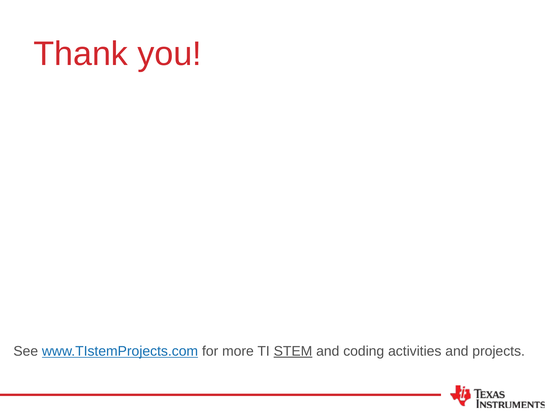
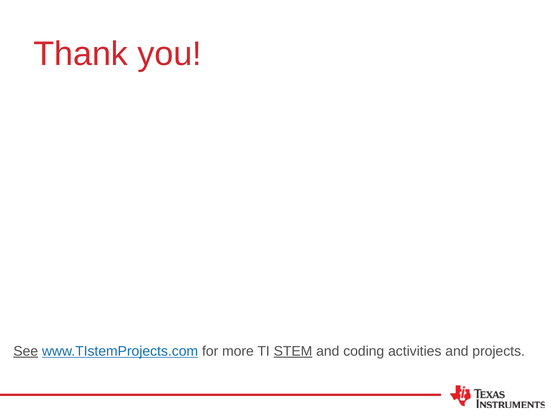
See underline: none -> present
